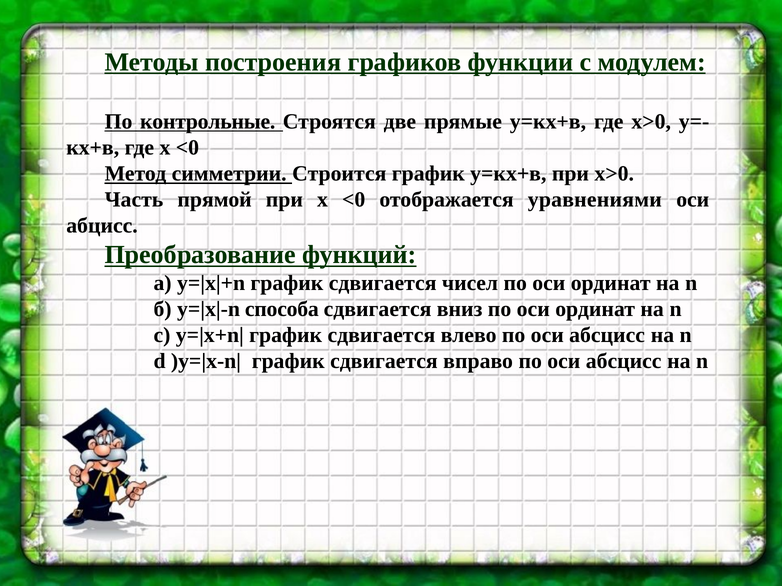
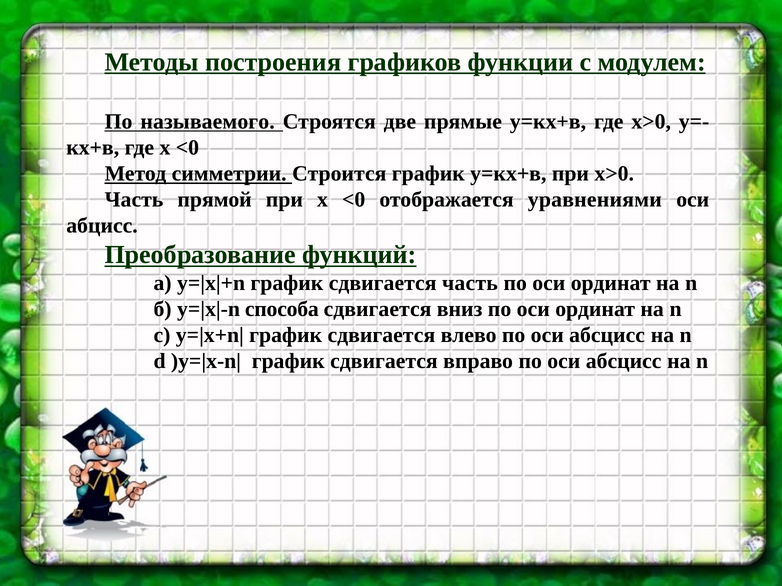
контрольные: контрольные -> называемого
сдвигается чисел: чисел -> часть
